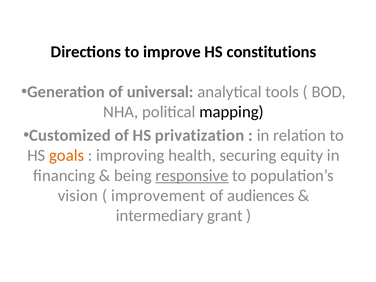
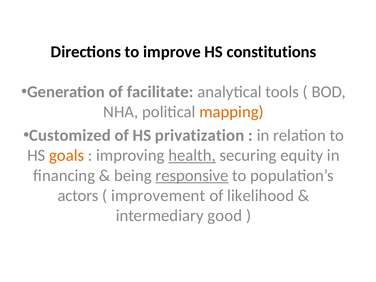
universal: universal -> facilitate
mapping colour: black -> orange
health underline: none -> present
vision: vision -> actors
audiences: audiences -> likelihood
grant: grant -> good
